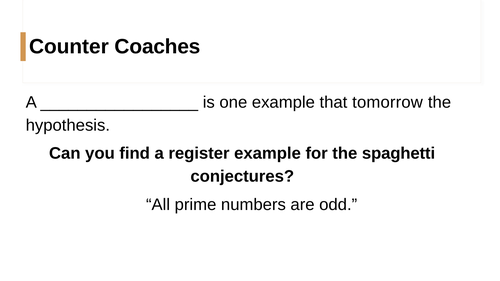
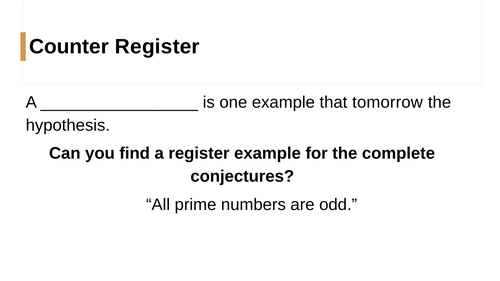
Counter Coaches: Coaches -> Register
spaghetti: spaghetti -> complete
